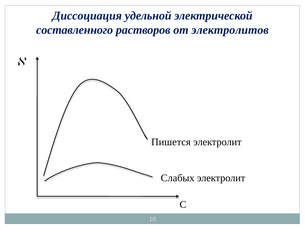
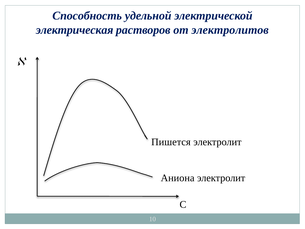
Диссоциация: Диссоциация -> Способность
составленного: составленного -> электрическая
Слабых: Слабых -> Аниона
